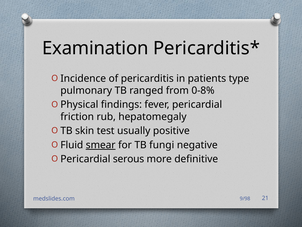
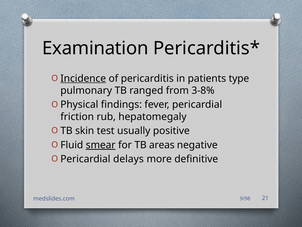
Incidence underline: none -> present
0-8%: 0-8% -> 3-8%
fungi: fungi -> areas
serous: serous -> delays
